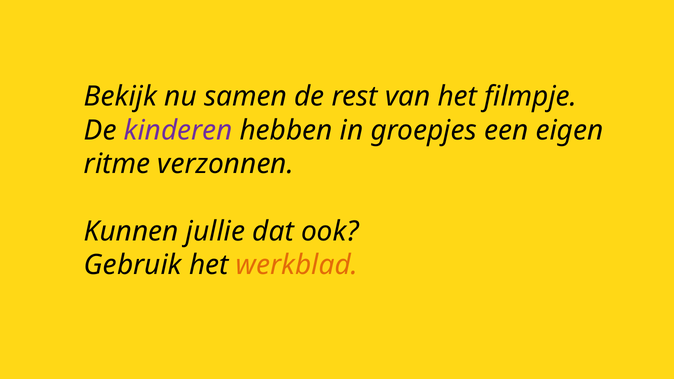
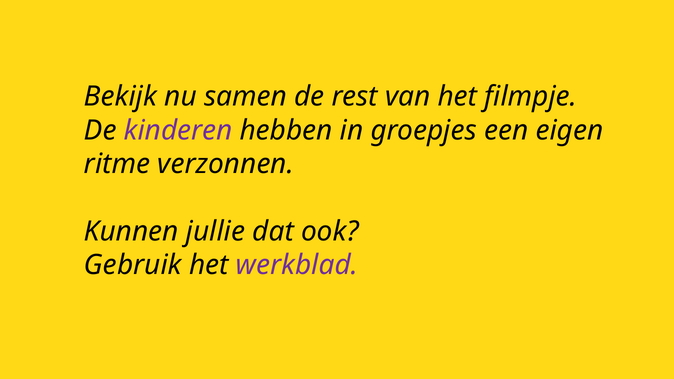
werkblad colour: orange -> purple
